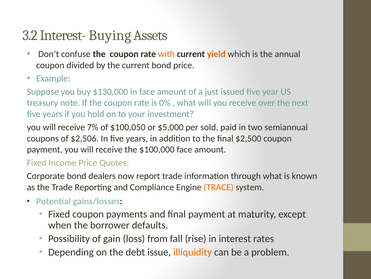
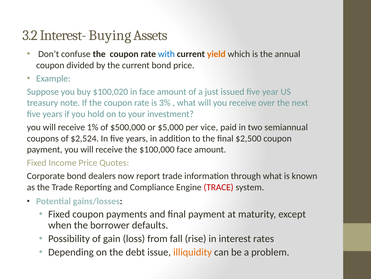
with colour: orange -> blue
$130,000: $130,000 -> $100,020
0%: 0% -> 3%
7%: 7% -> 1%
$100,050: $100,050 -> $500,000
sold: sold -> vice
$2,506: $2,506 -> $2,524
TRACE colour: orange -> red
